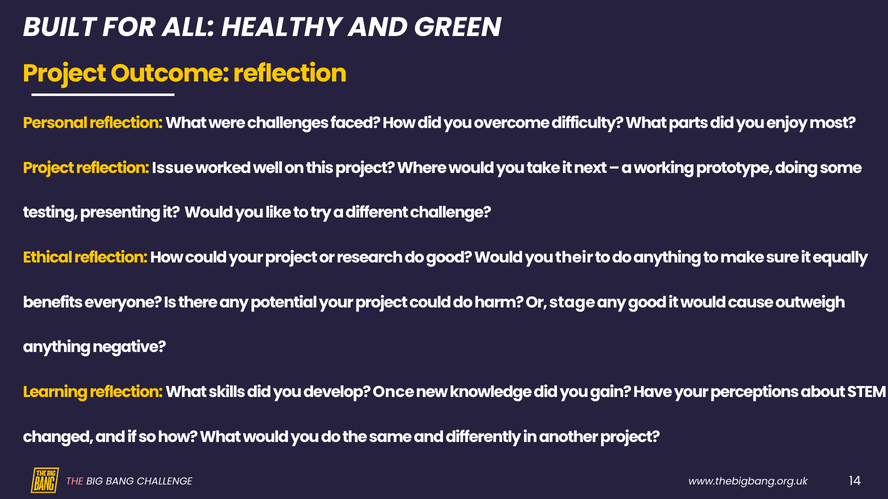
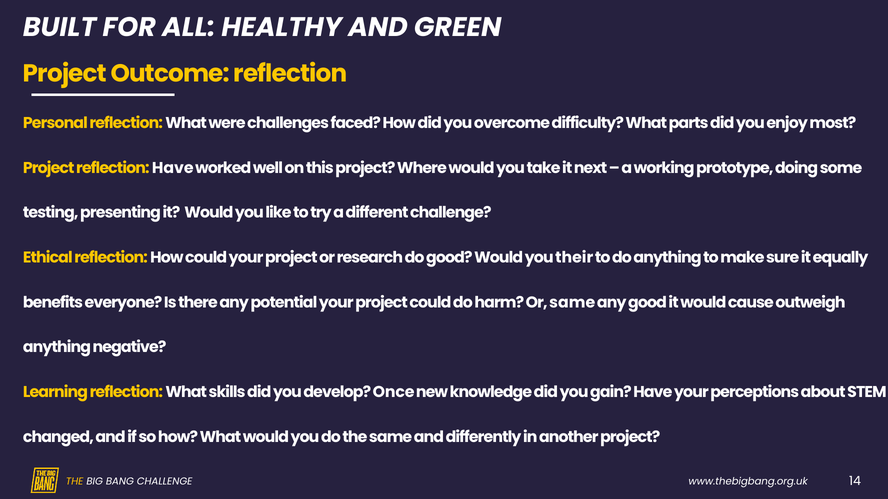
reflection Issue: Issue -> Have
Or stage: stage -> same
THE at (75, 482) colour: pink -> yellow
